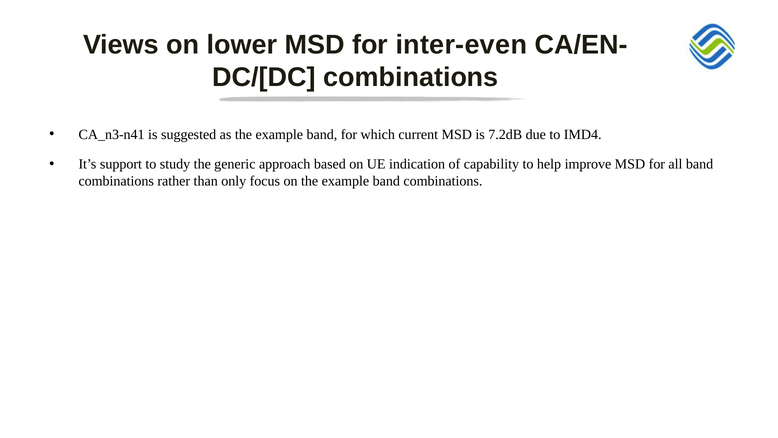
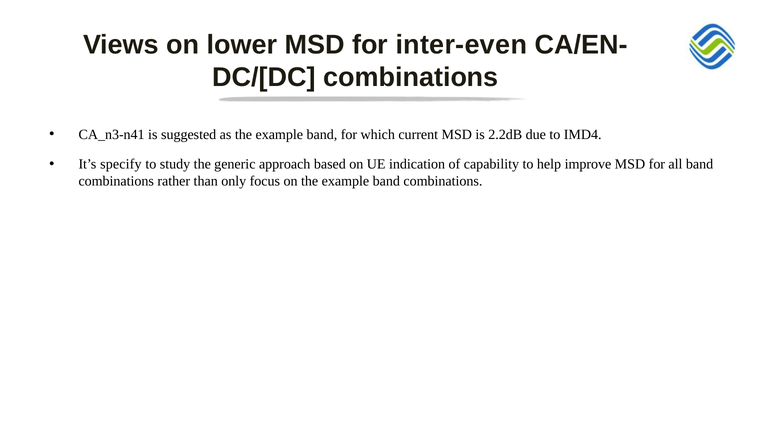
7.2dB: 7.2dB -> 2.2dB
support: support -> specify
